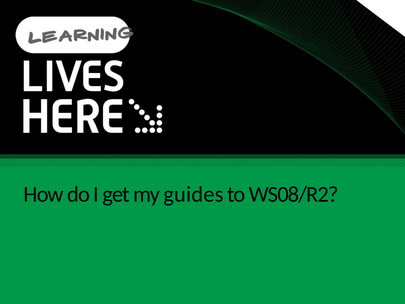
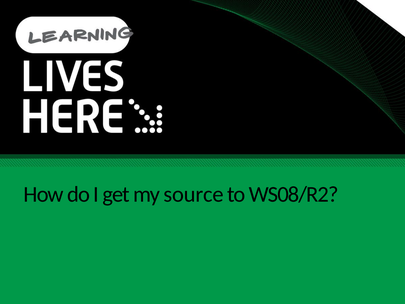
guides: guides -> source
